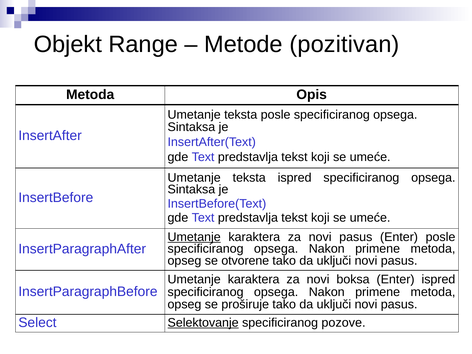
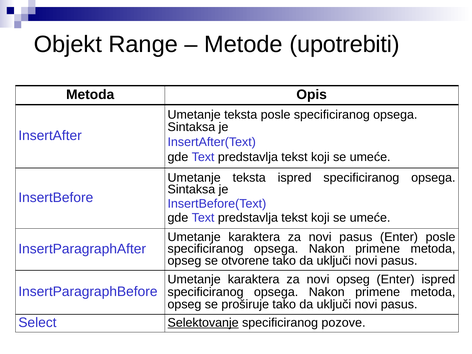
pozitivan: pozitivan -> upotrebiti
Umetanje at (194, 237) underline: present -> none
novi boksa: boksa -> opseg
